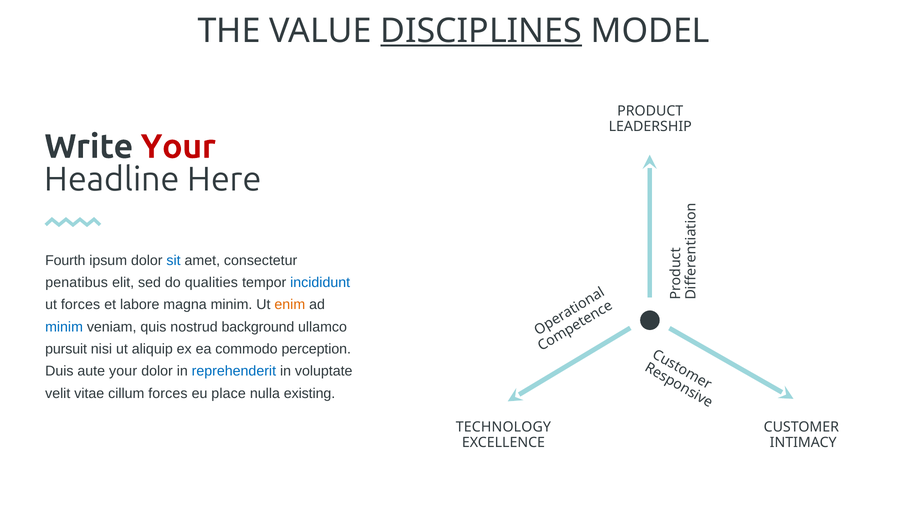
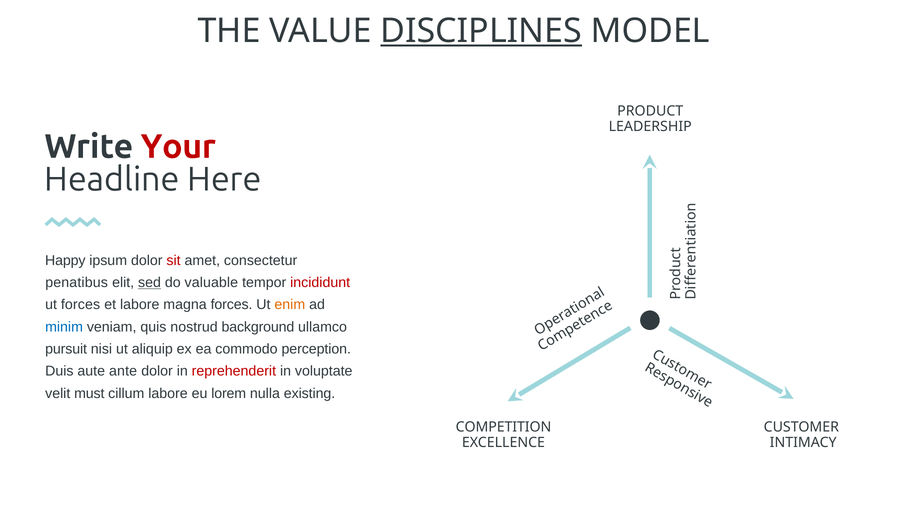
Fourth: Fourth -> Happy
sit colour: blue -> red
sed underline: none -> present
qualities: qualities -> valuable
incididunt colour: blue -> red
magna minim: minim -> forces
aute your: your -> ante
reprehenderit colour: blue -> red
vitae: vitae -> must
cillum forces: forces -> labore
place: place -> lorem
TECHNOLOGY: TECHNOLOGY -> COMPETITION
